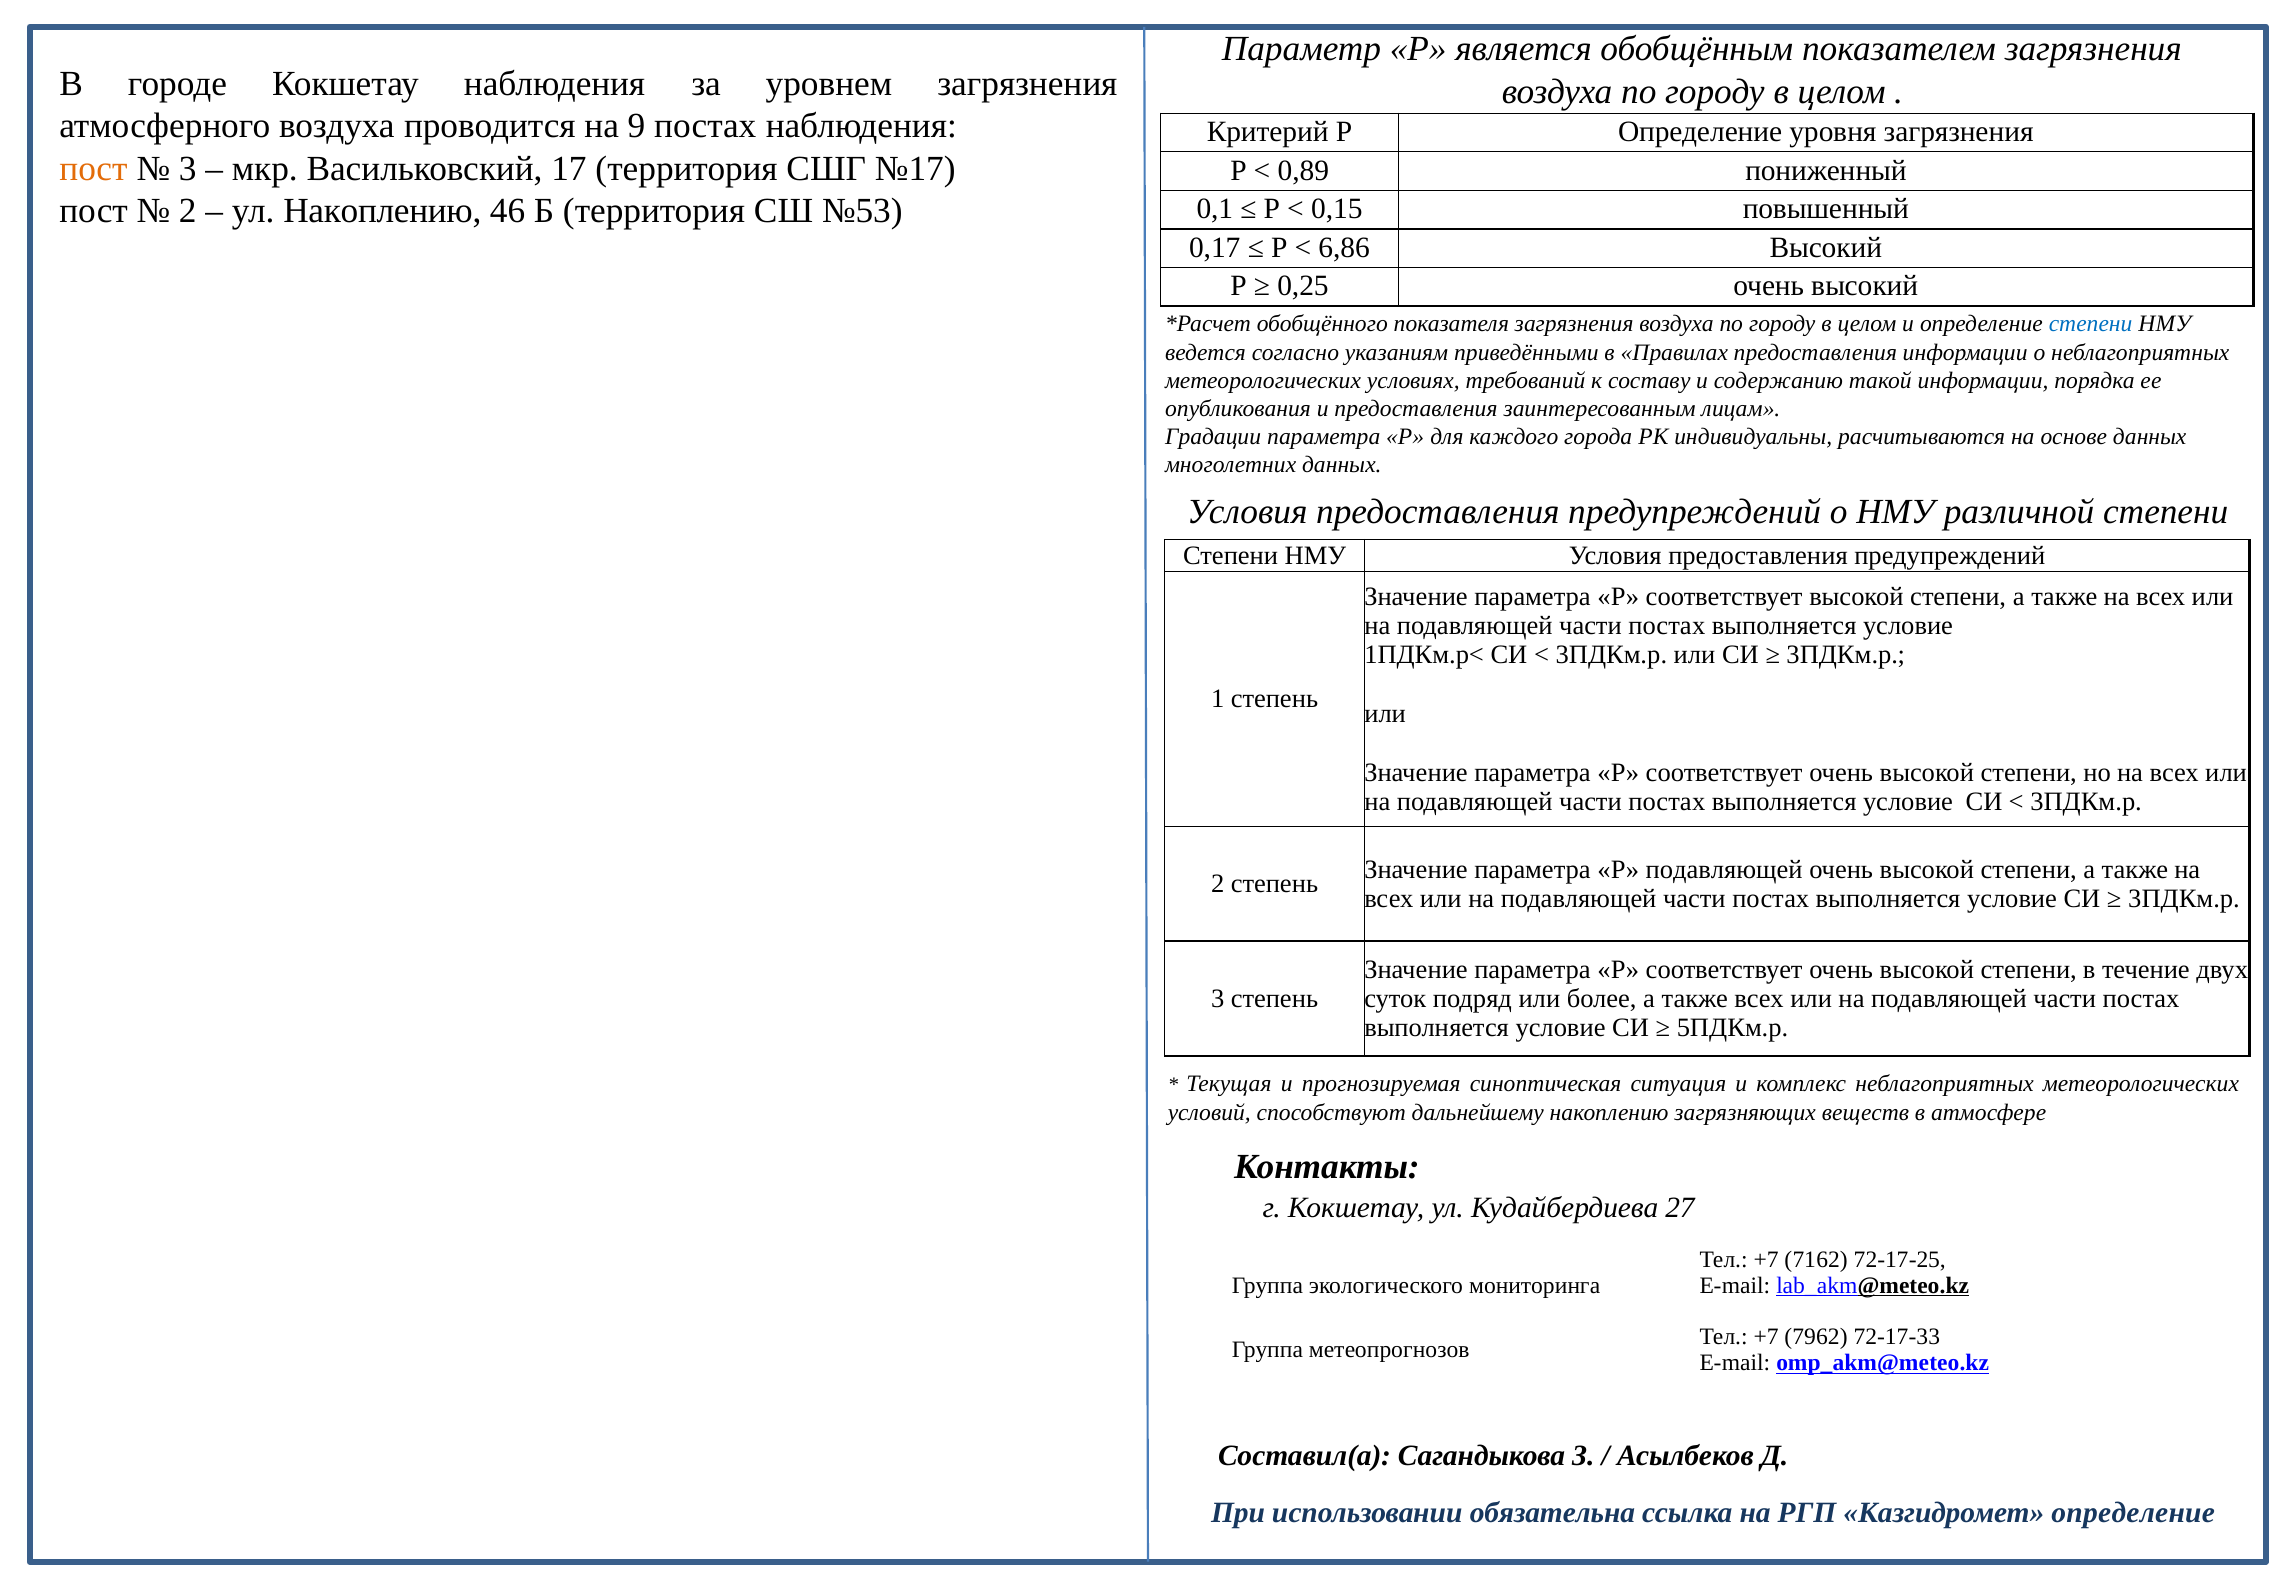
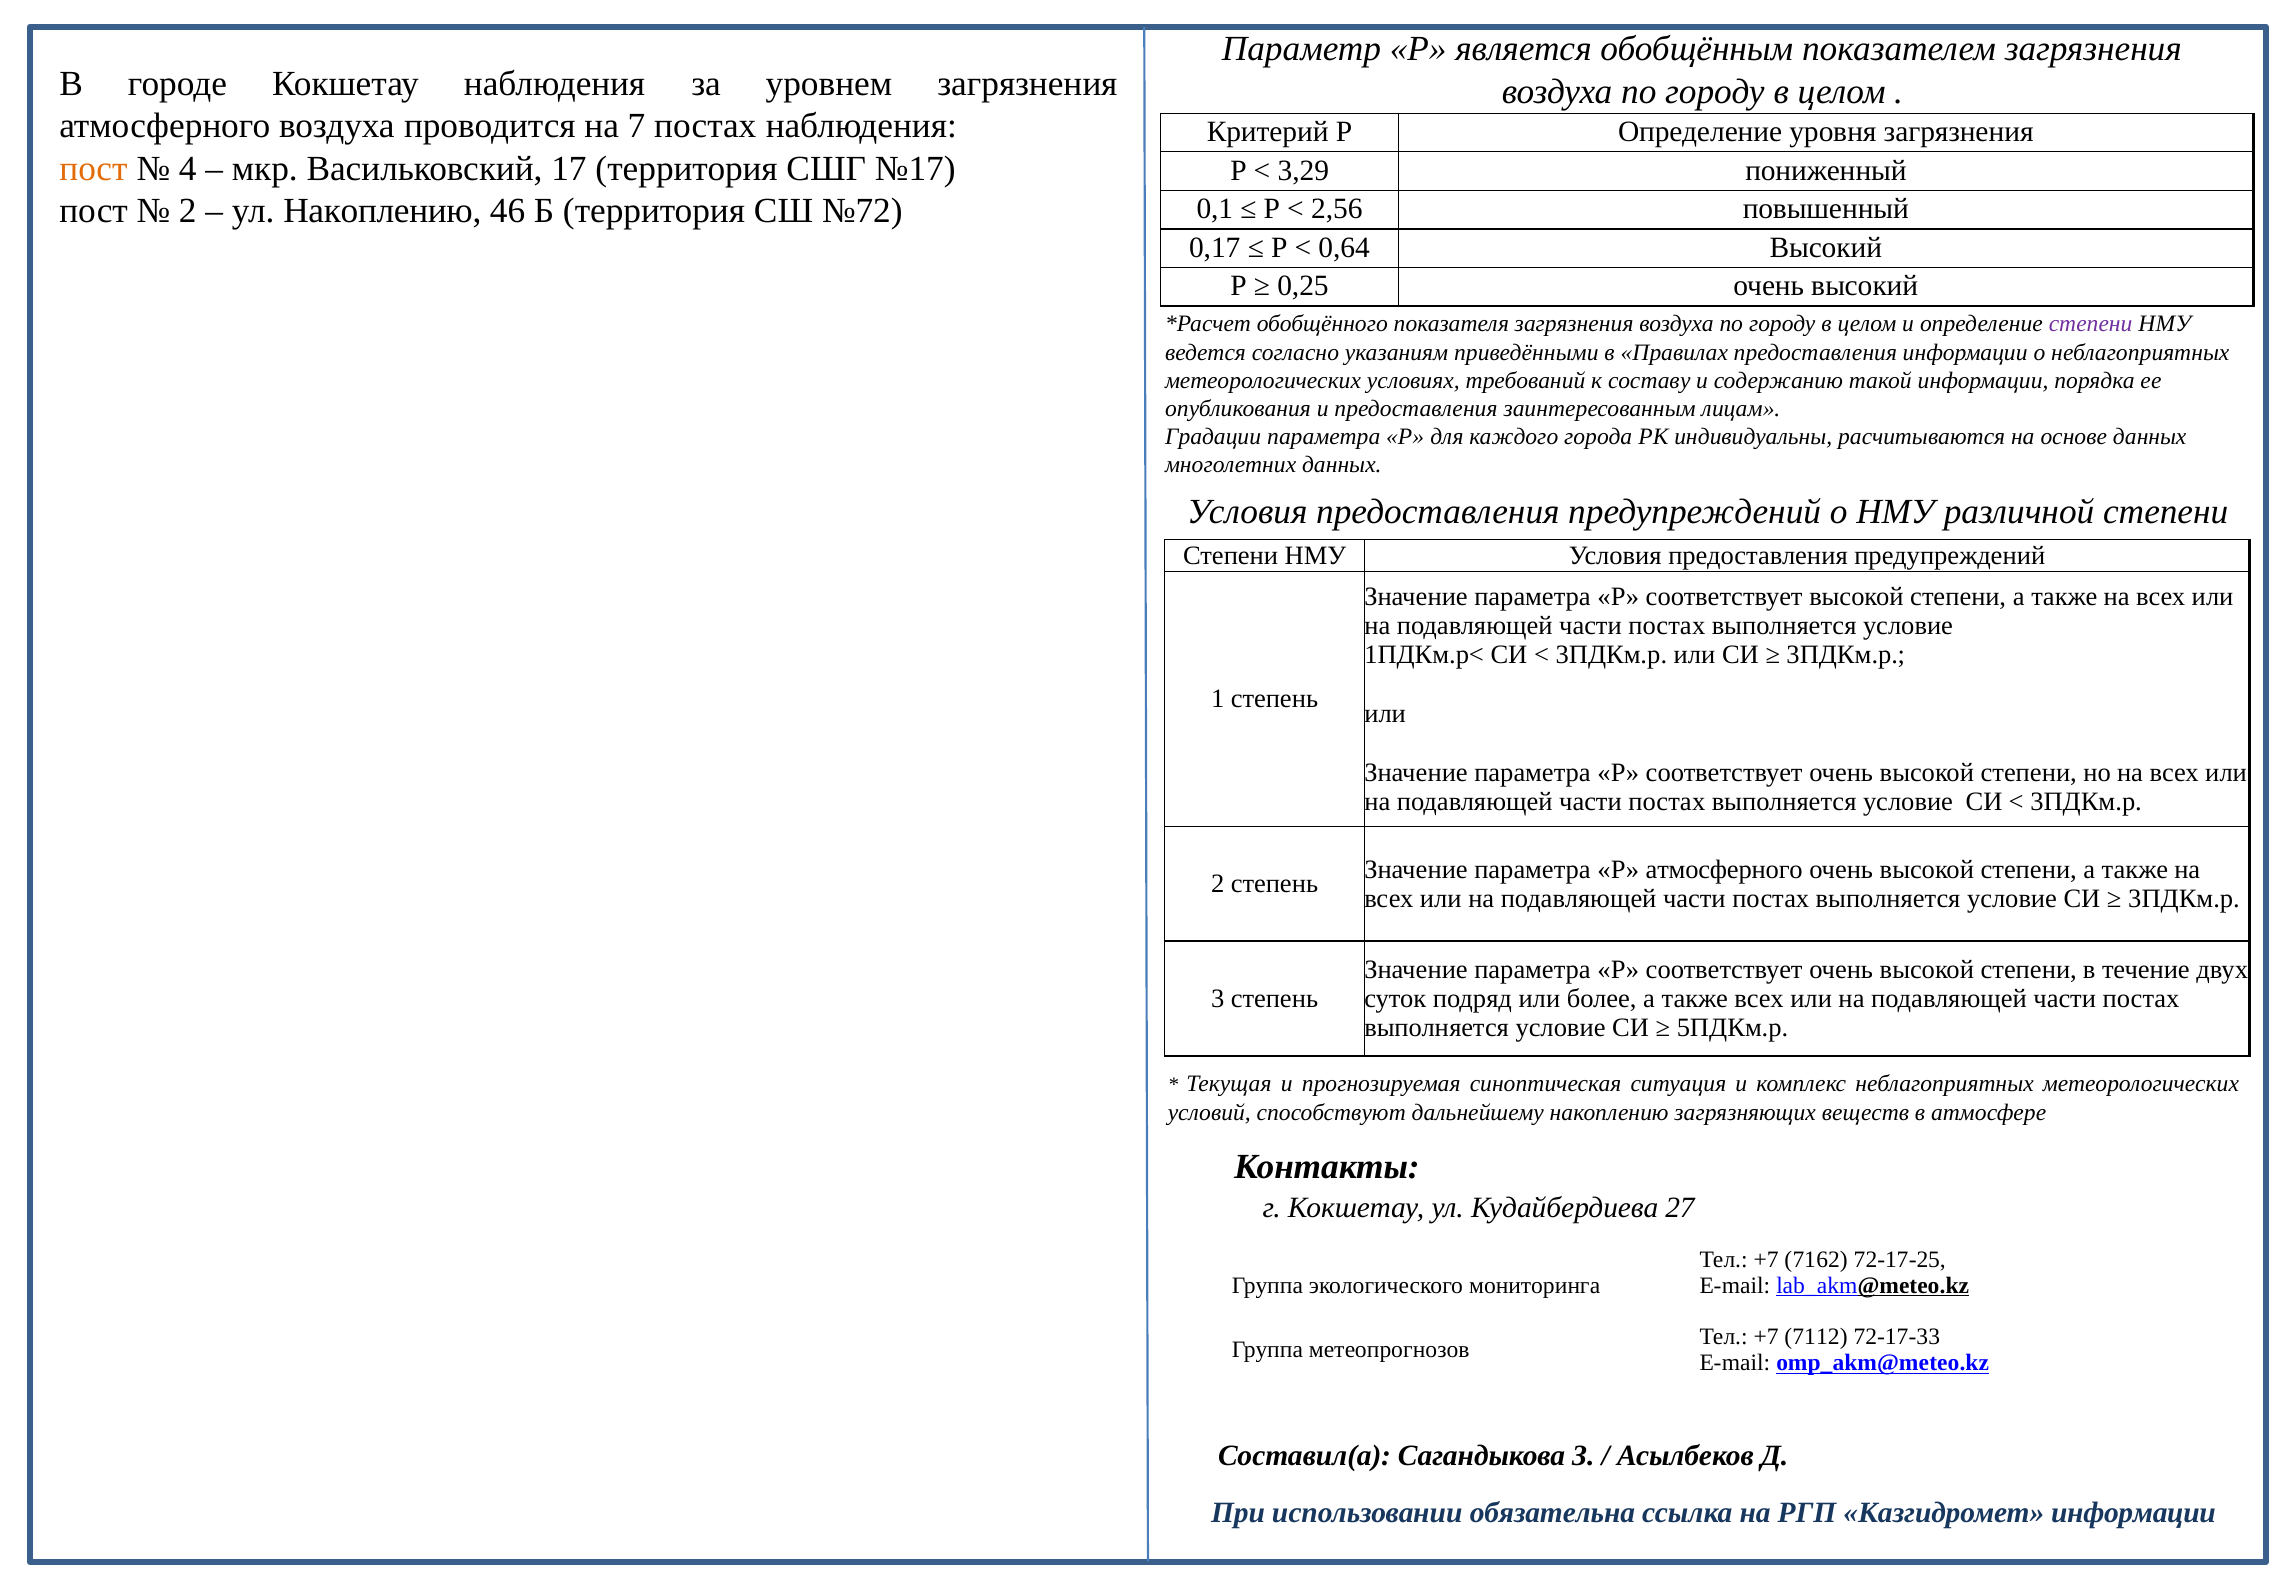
9: 9 -> 7
3 at (188, 168): 3 -> 4
0,89: 0,89 -> 3,29
№53: №53 -> №72
0,15: 0,15 -> 2,56
6,86: 6,86 -> 0,64
степени at (2091, 324) colour: blue -> purple
Р подавляющей: подавляющей -> атмосферного
7962: 7962 -> 7112
Казгидромет определение: определение -> информации
